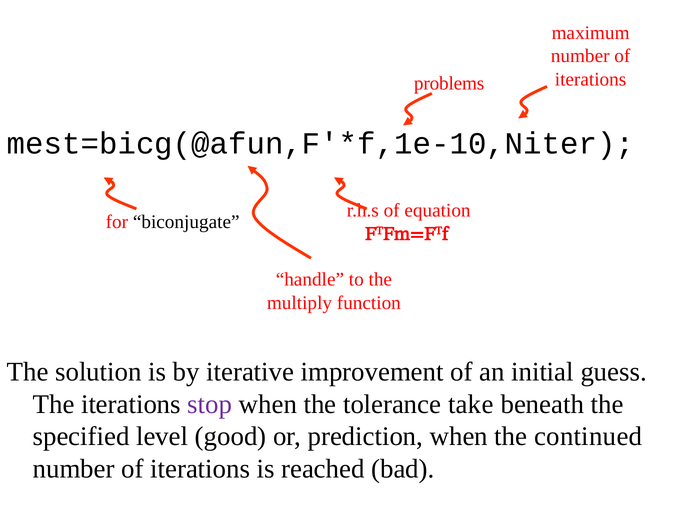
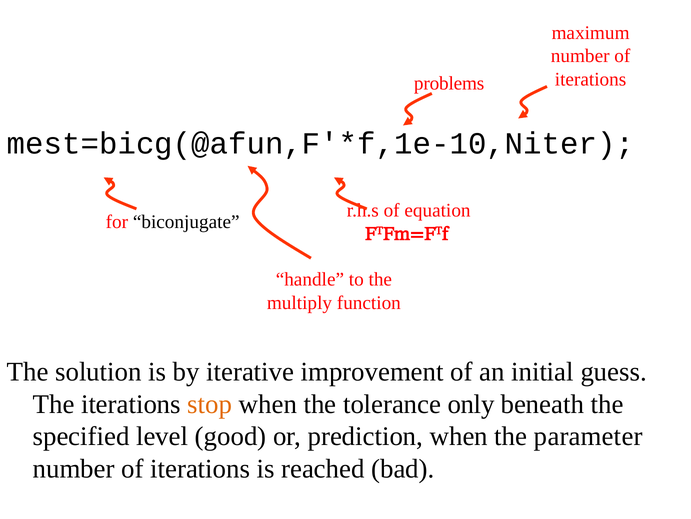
stop colour: purple -> orange
take: take -> only
continued: continued -> parameter
